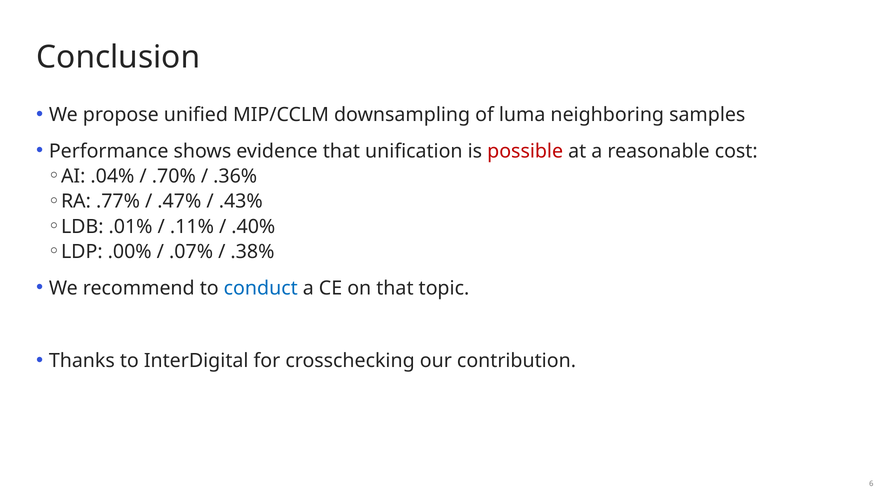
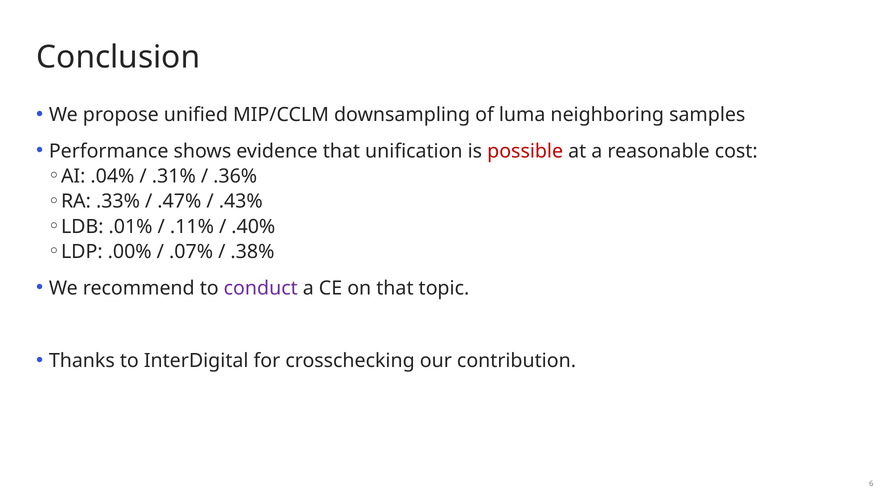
.70%: .70% -> .31%
.77%: .77% -> .33%
conduct colour: blue -> purple
